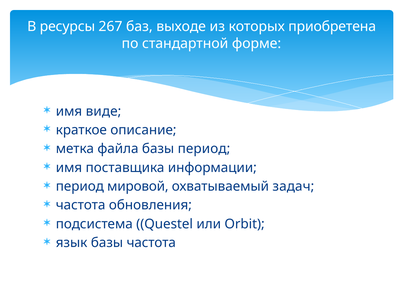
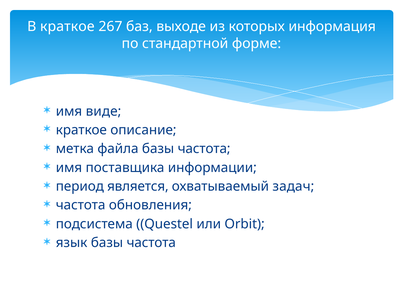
В ресурсы: ресурсы -> краткое
приобретена: приобретена -> информация
файла базы период: период -> частота
мировой: мировой -> является
